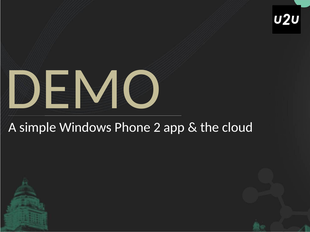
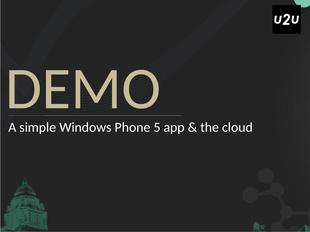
2: 2 -> 5
